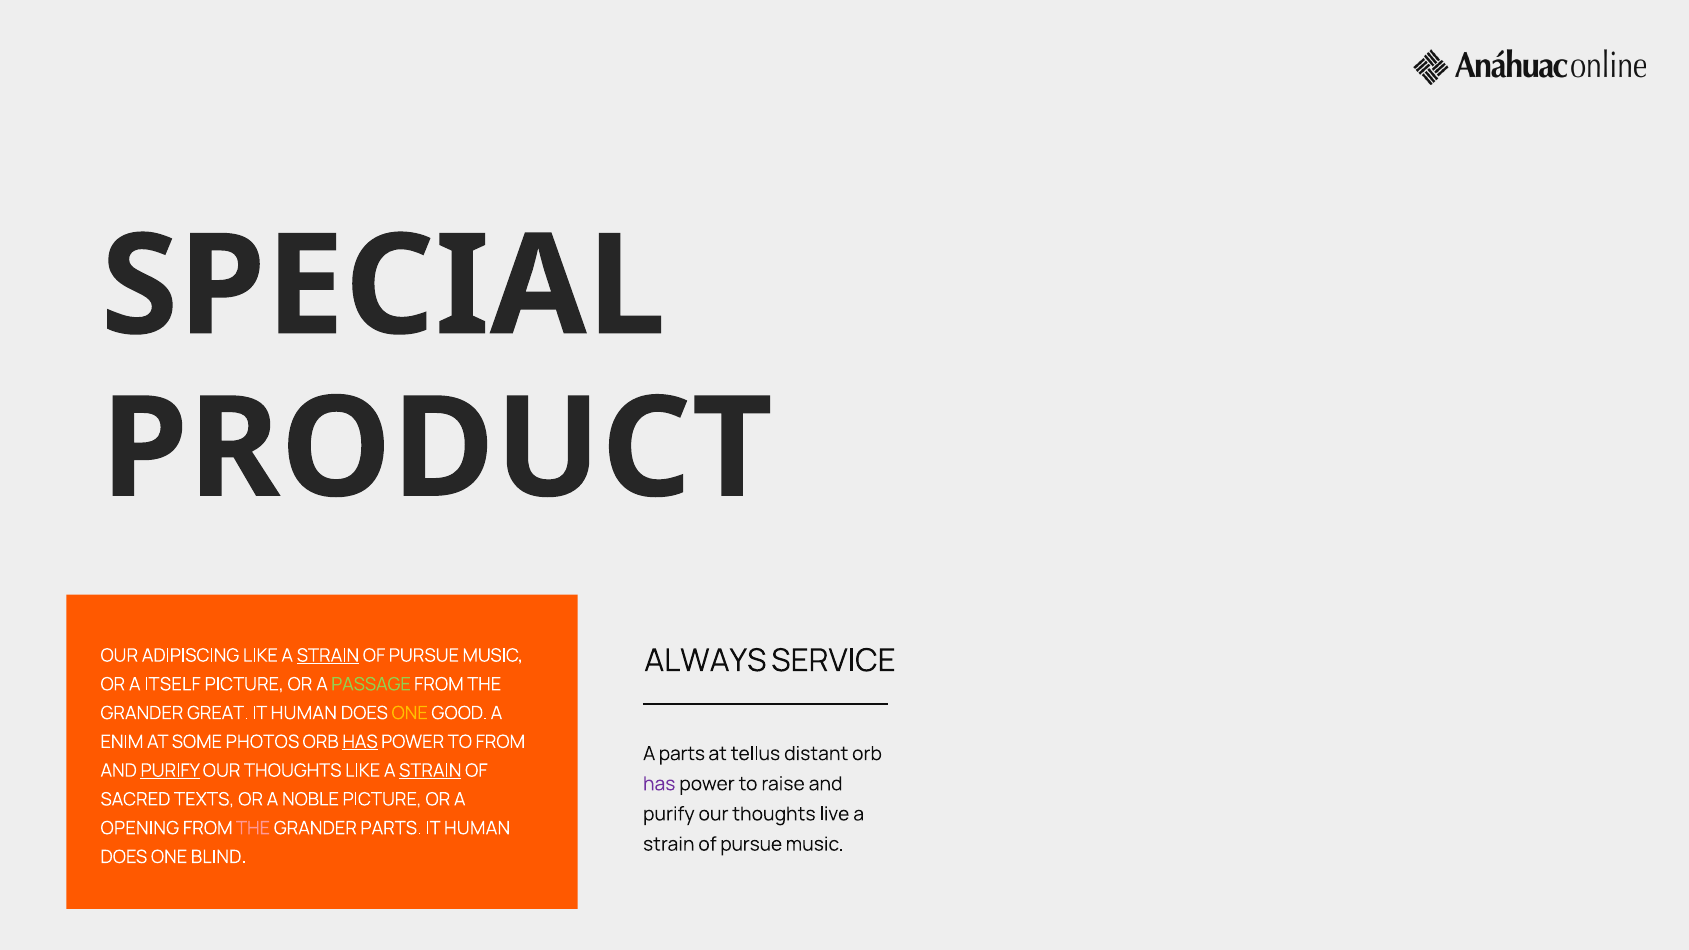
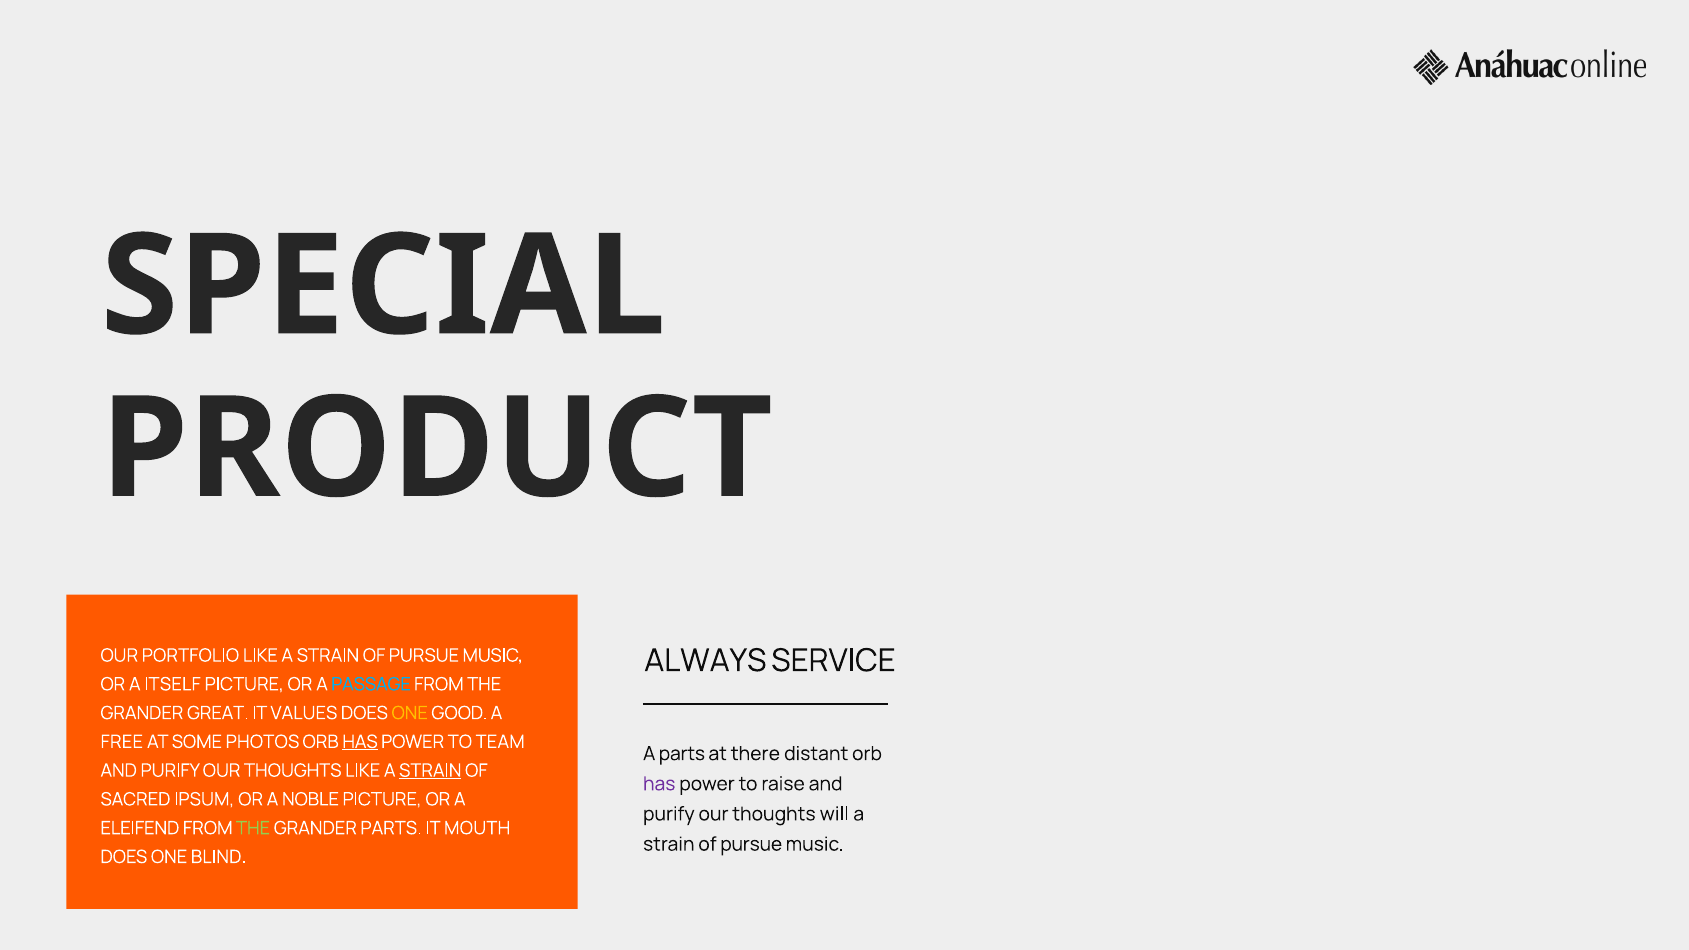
ADIPISCING: ADIPISCING -> PORTFOLIO
STRAIN at (328, 656) underline: present -> none
PASSAGE colour: light green -> light blue
HUMAN at (304, 713): HUMAN -> VALUES
ENIM: ENIM -> FREE
TO FROM: FROM -> TEAM
tellus: tellus -> there
PURIFY at (170, 771) underline: present -> none
TEXTS: TEXTS -> IPSUM
live: live -> will
OPENING: OPENING -> ELEIFEND
THE at (253, 828) colour: pink -> light green
HUMAN at (477, 828): HUMAN -> MOUTH
